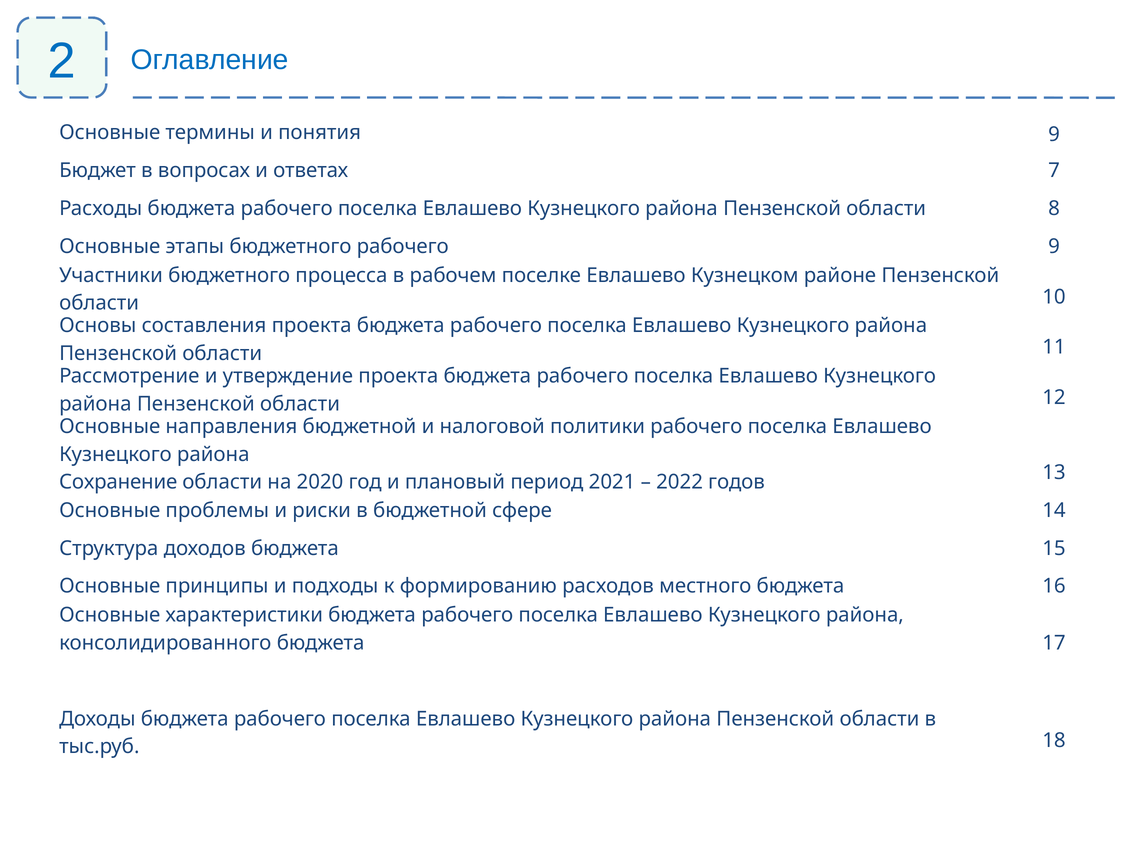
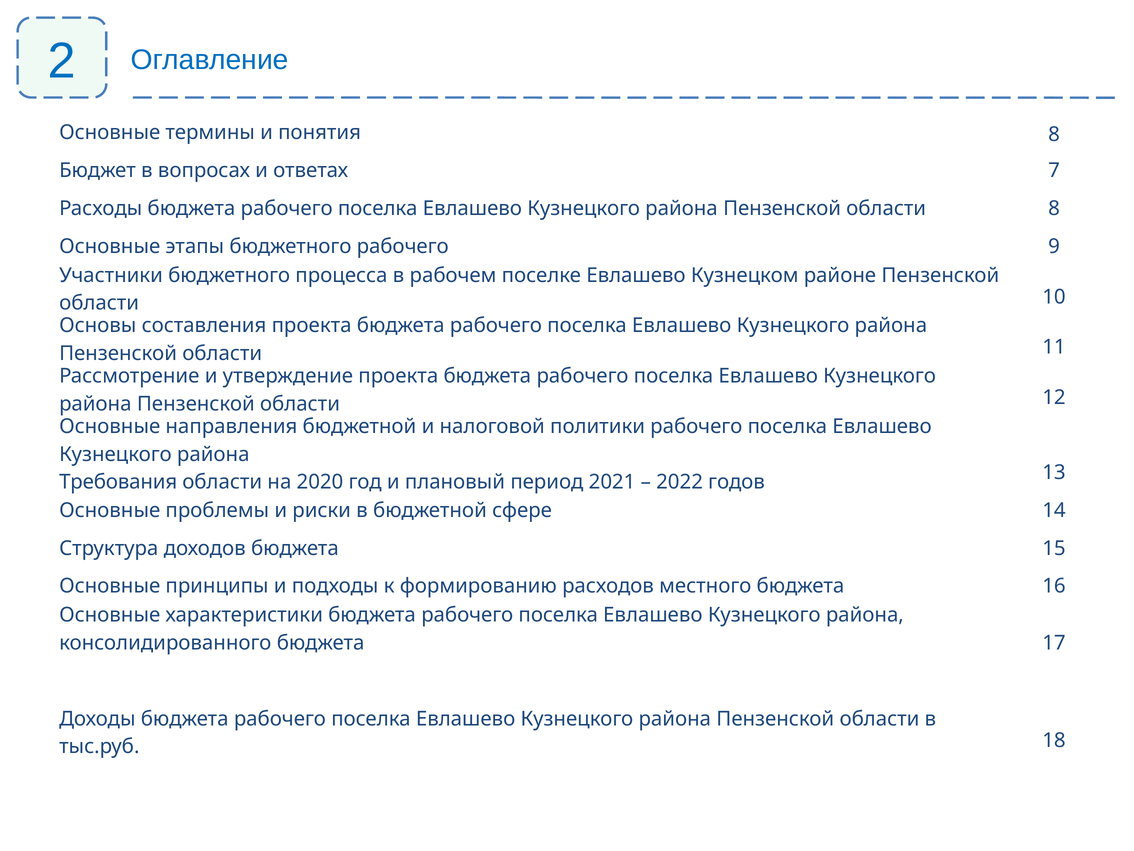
понятия 9: 9 -> 8
Сохранение: Сохранение -> Требования
